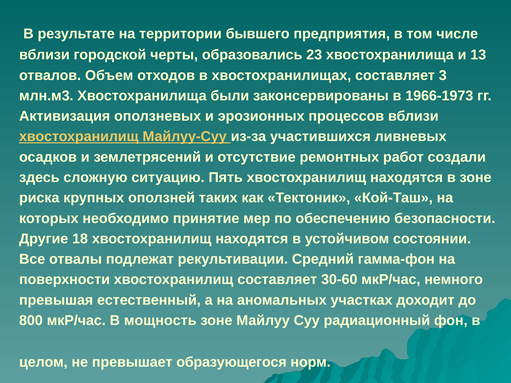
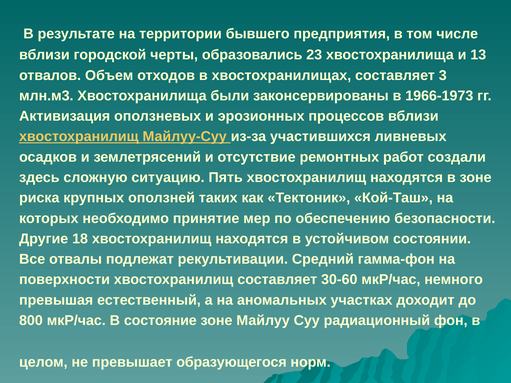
мощность: мощность -> состояние
